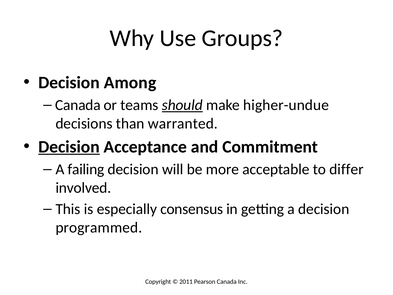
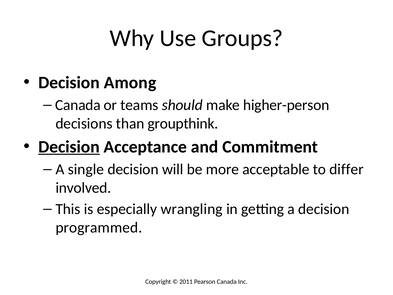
should underline: present -> none
higher-undue: higher-undue -> higher-person
warranted: warranted -> groupthink
failing: failing -> single
consensus: consensus -> wrangling
